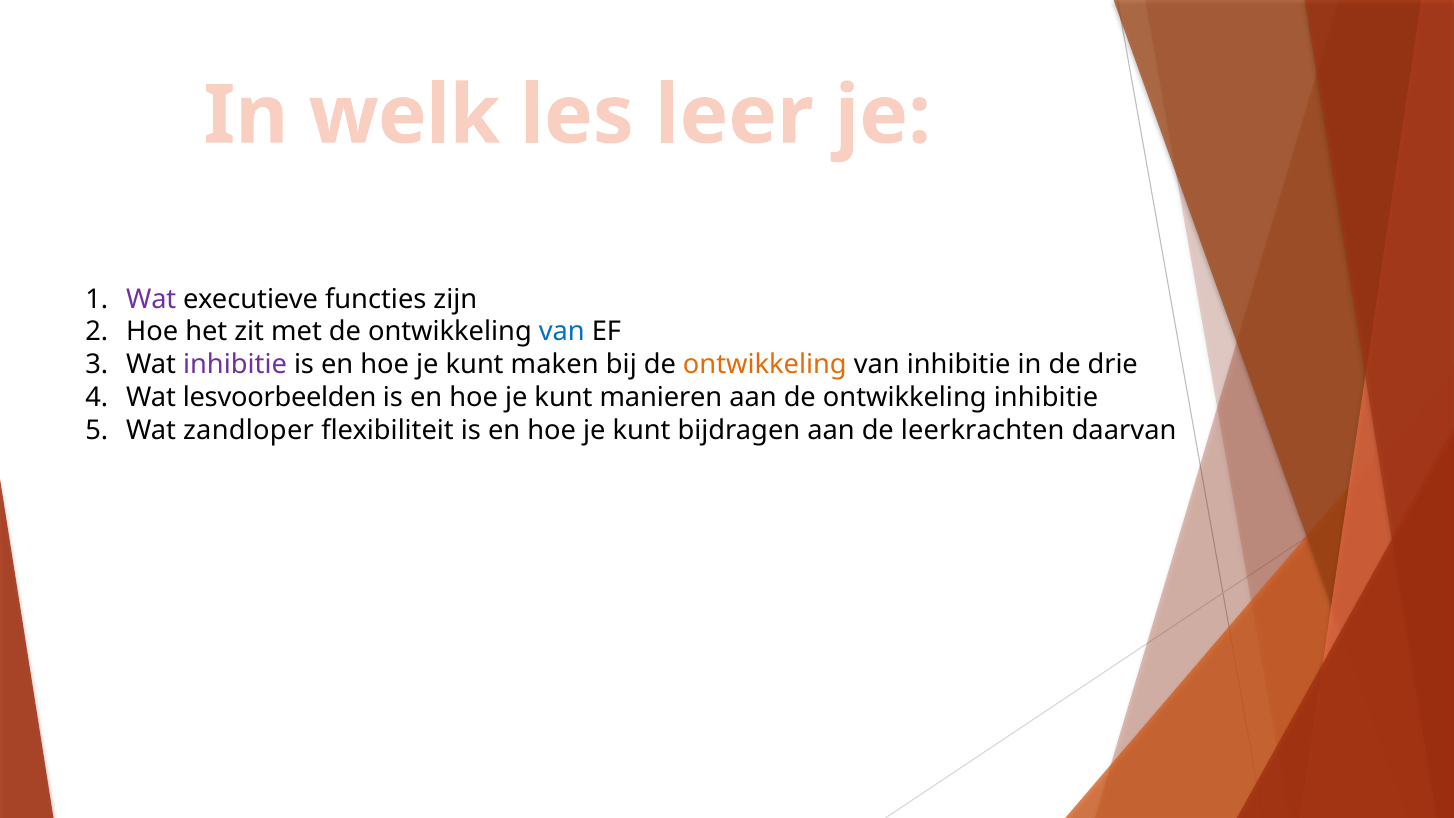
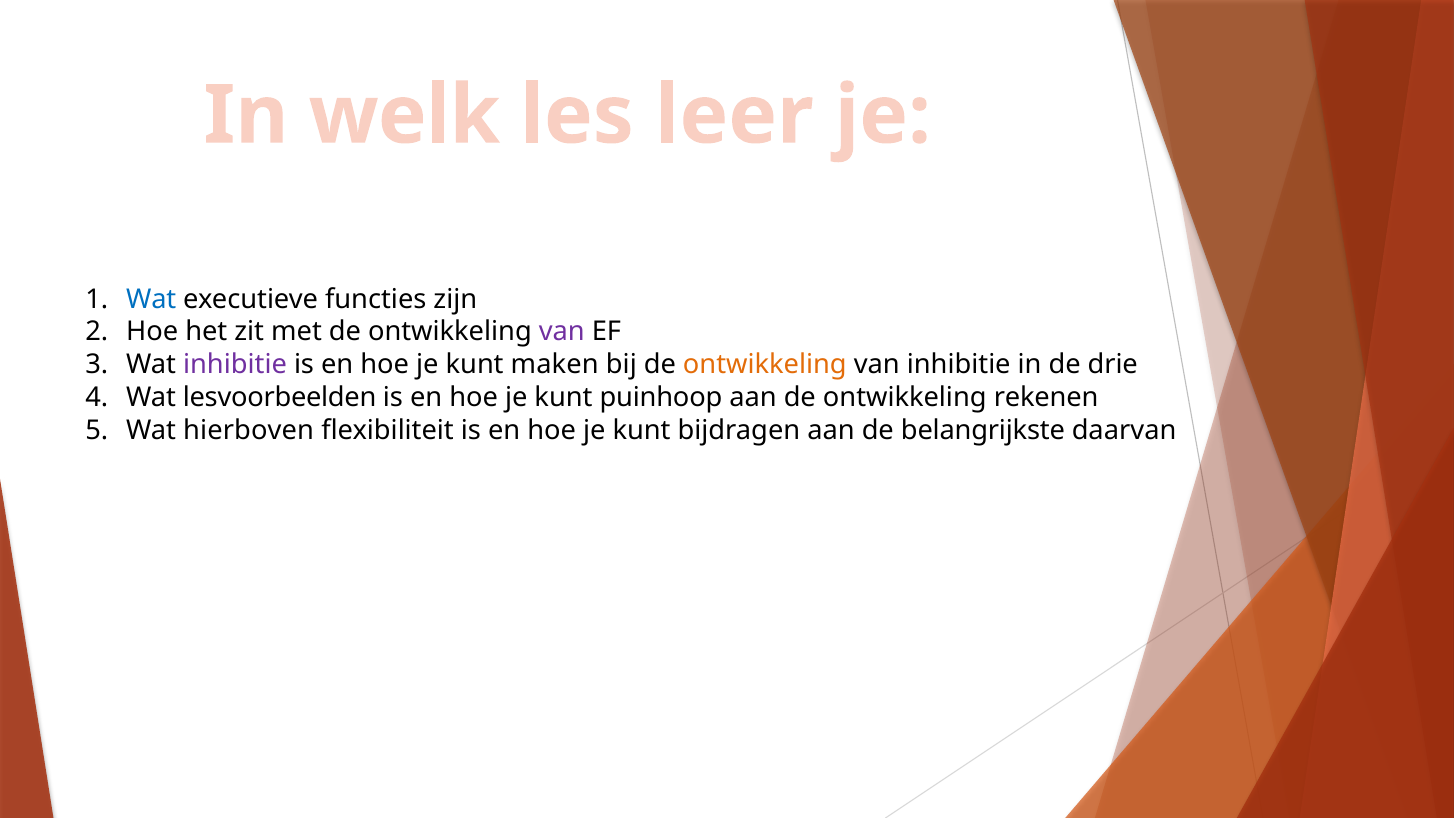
Wat at (151, 299) colour: purple -> blue
van at (562, 332) colour: blue -> purple
manieren: manieren -> puinhoop
ontwikkeling inhibitie: inhibitie -> rekenen
zandloper: zandloper -> hierboven
leerkrachten: leerkrachten -> belangrijkste
